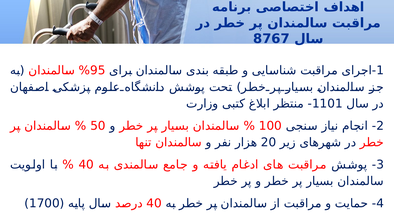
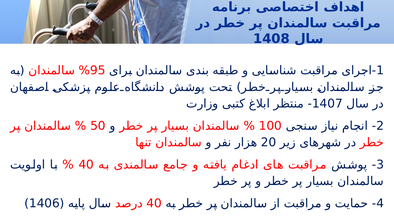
8767: 8767 -> 1408
1101: 1101 -> 1407
1700: 1700 -> 1406
